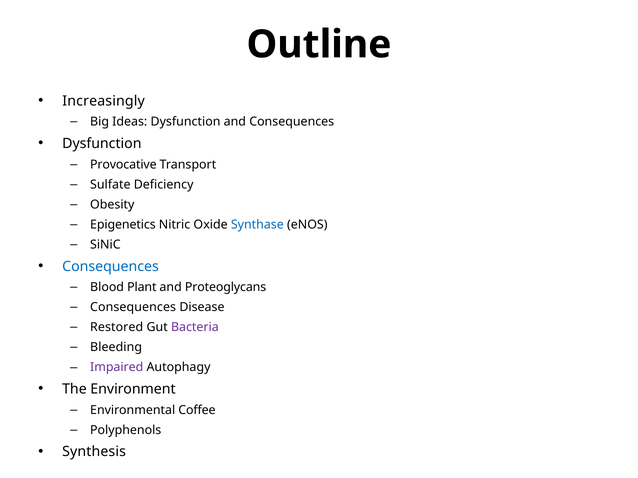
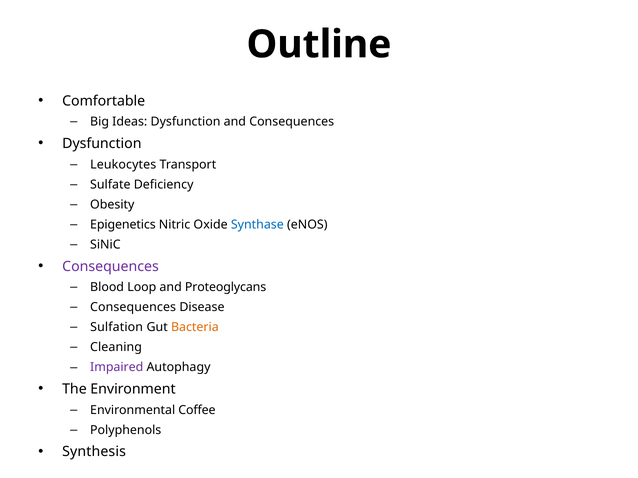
Increasingly: Increasingly -> Comfortable
Provocative: Provocative -> Leukocytes
Consequences at (111, 267) colour: blue -> purple
Plant: Plant -> Loop
Restored: Restored -> Sulfation
Bacteria colour: purple -> orange
Bleeding: Bleeding -> Cleaning
